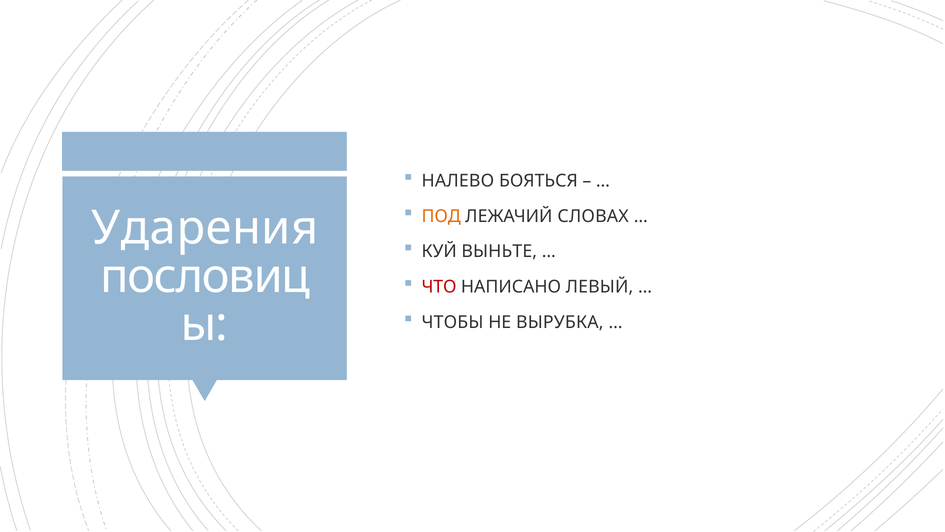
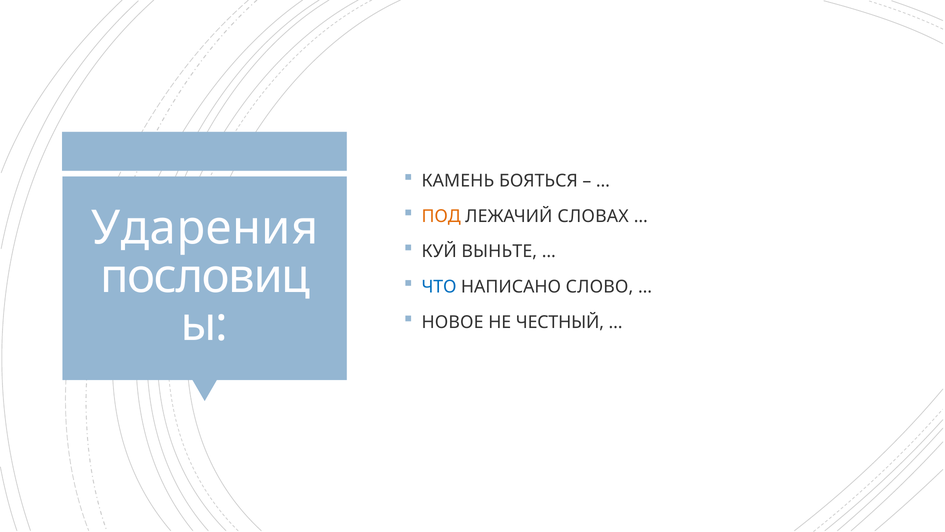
НАЛЕВО: НАЛЕВО -> КАМЕНЬ
ЧТО colour: red -> blue
ЛЕВЫЙ: ЛЕВЫЙ -> СЛОВО
ЧТОБЫ: ЧТОБЫ -> НОВОЕ
ВЫРУБКА: ВЫРУБКА -> ЧЕСТНЫЙ
